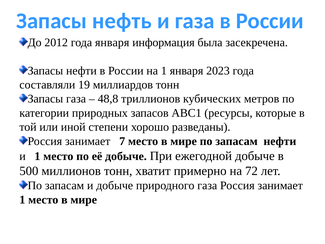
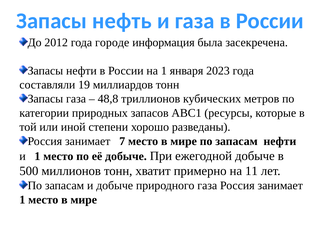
года января: января -> городе
72: 72 -> 11
